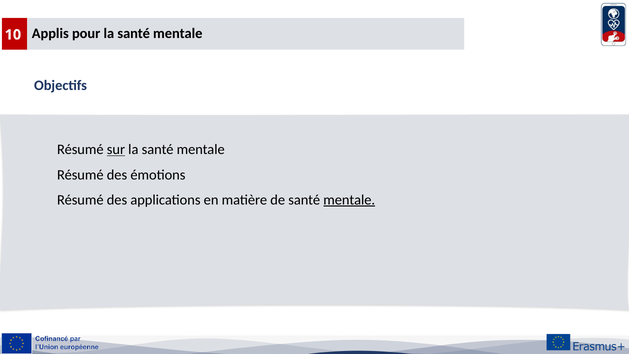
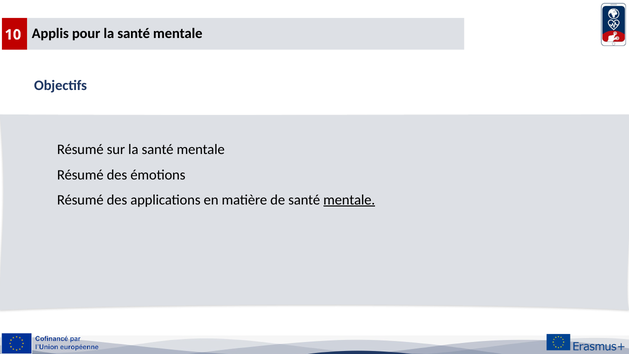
sur underline: present -> none
